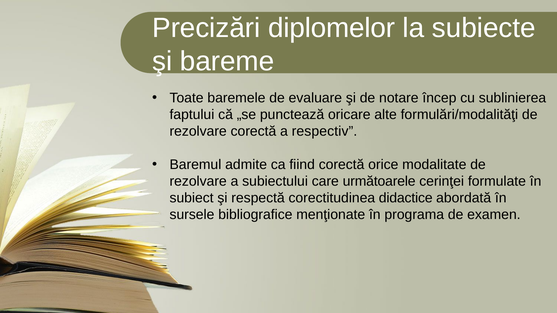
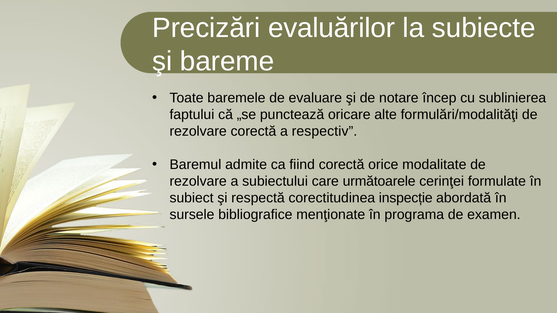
diplomelor: diplomelor -> evaluărilor
didactice: didactice -> inspecție
